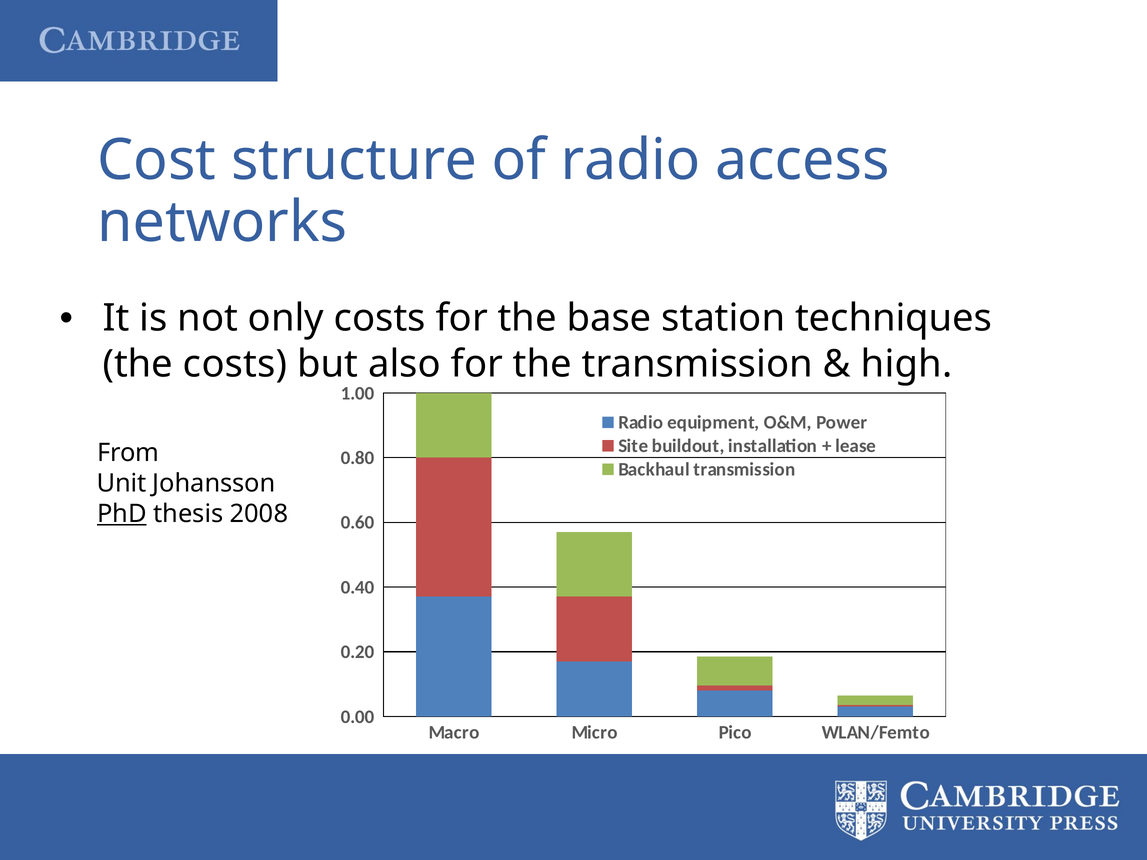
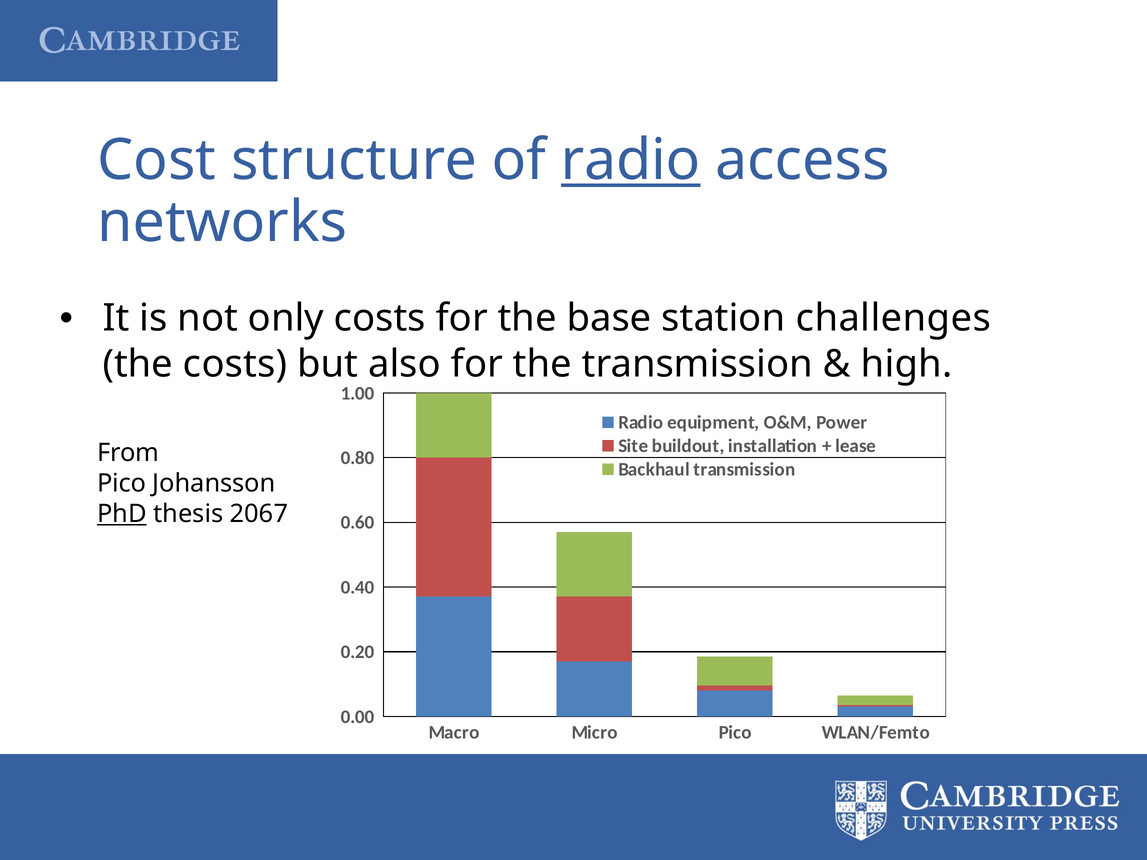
radio at (631, 161) underline: none -> present
techniques: techniques -> challenges
Unit at (122, 483): Unit -> Pico
2008: 2008 -> 2067
